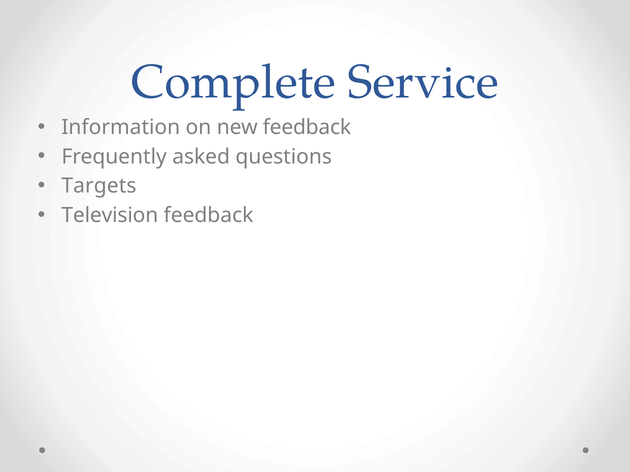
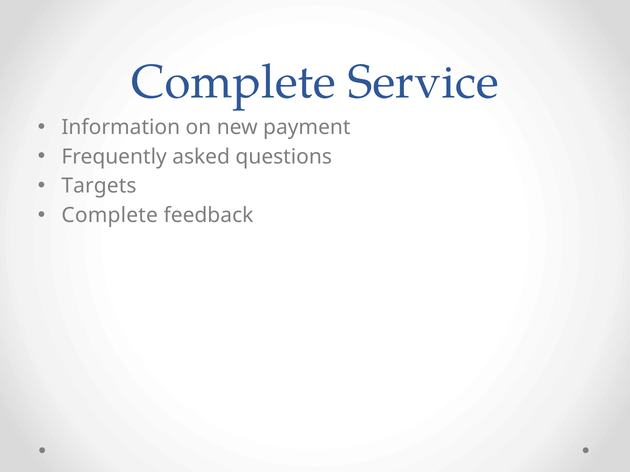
new feedback: feedback -> payment
Television at (110, 216): Television -> Complete
